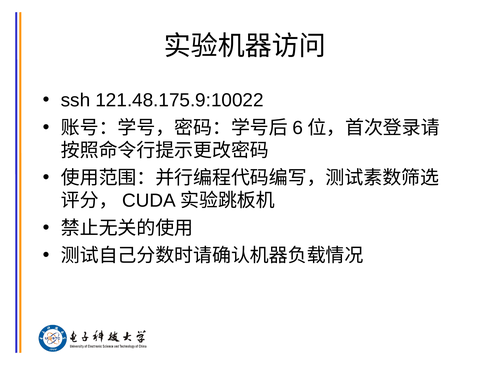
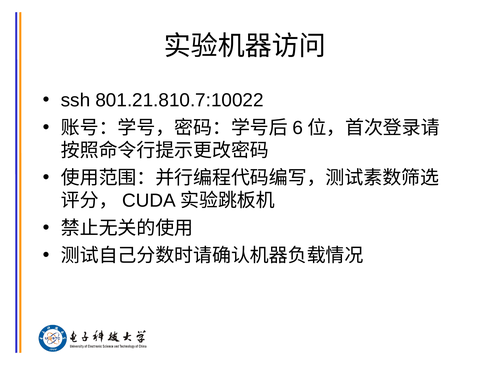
121.48.175.9:10022: 121.48.175.9:10022 -> 801.21.810.7:10022
